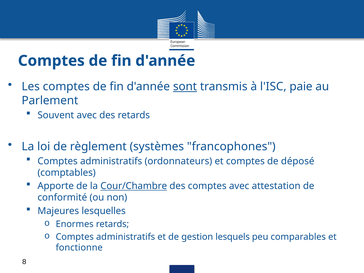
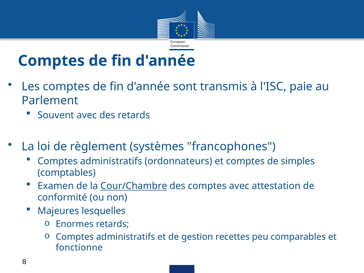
sont underline: present -> none
déposé: déposé -> simples
Apporte: Apporte -> Examen
lesquels: lesquels -> recettes
